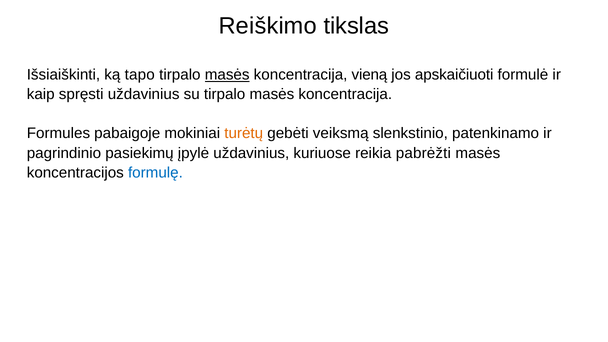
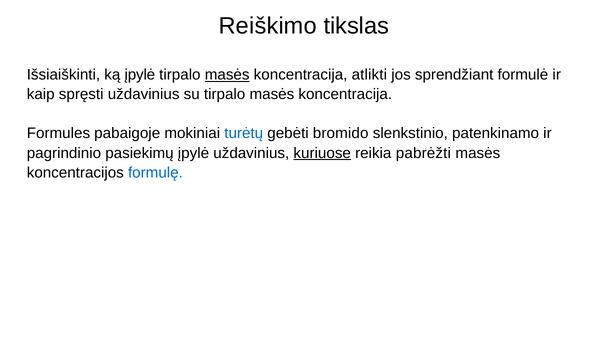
ką tapo: tapo -> įpylė
vieną: vieną -> atlikti
apskaičiuoti: apskaičiuoti -> sprendžiant
turėtų colour: orange -> blue
veiksmą: veiksmą -> bromido
kuriuose underline: none -> present
